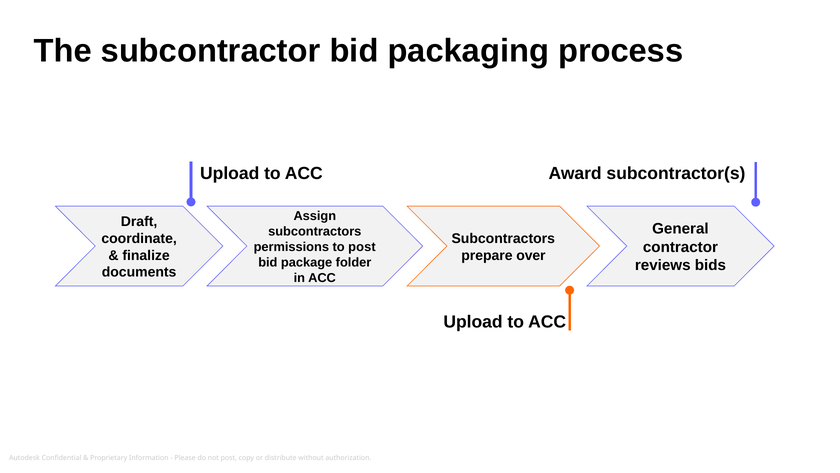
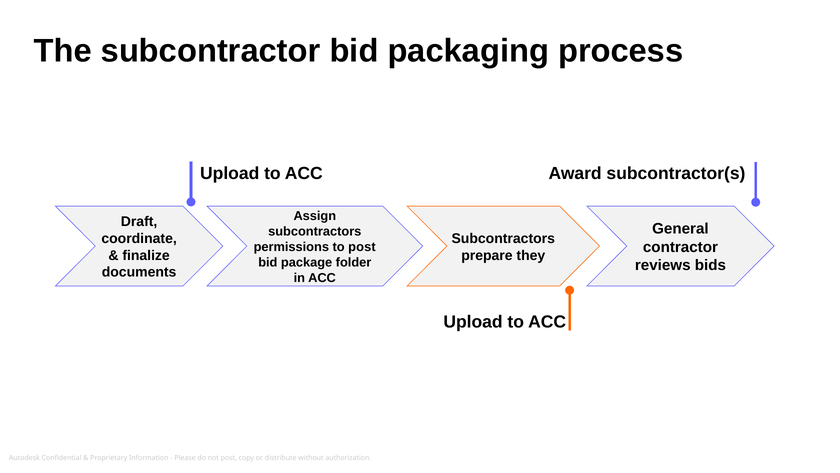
over: over -> they
